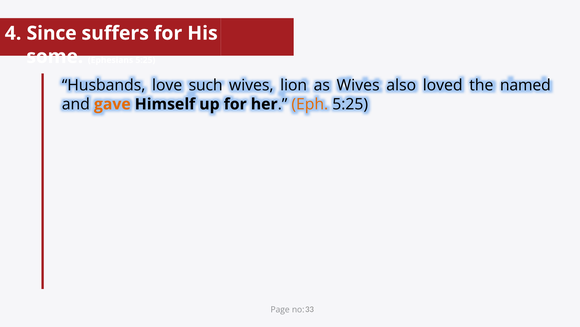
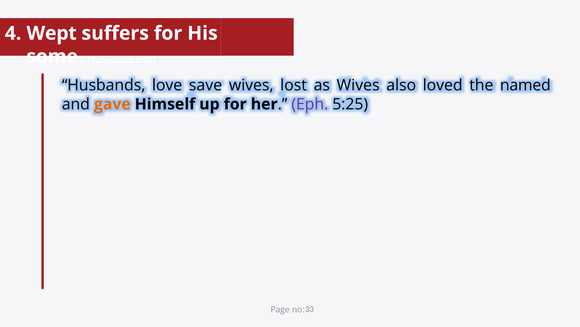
Since: Since -> Wept
such: such -> save
lion: lion -> lost
Eph colour: orange -> purple
